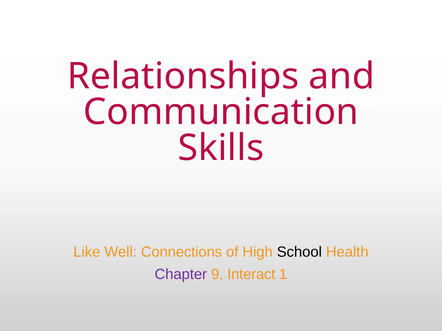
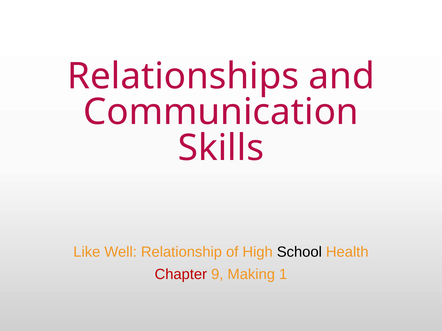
Connections: Connections -> Relationship
Chapter colour: purple -> red
Interact: Interact -> Making
